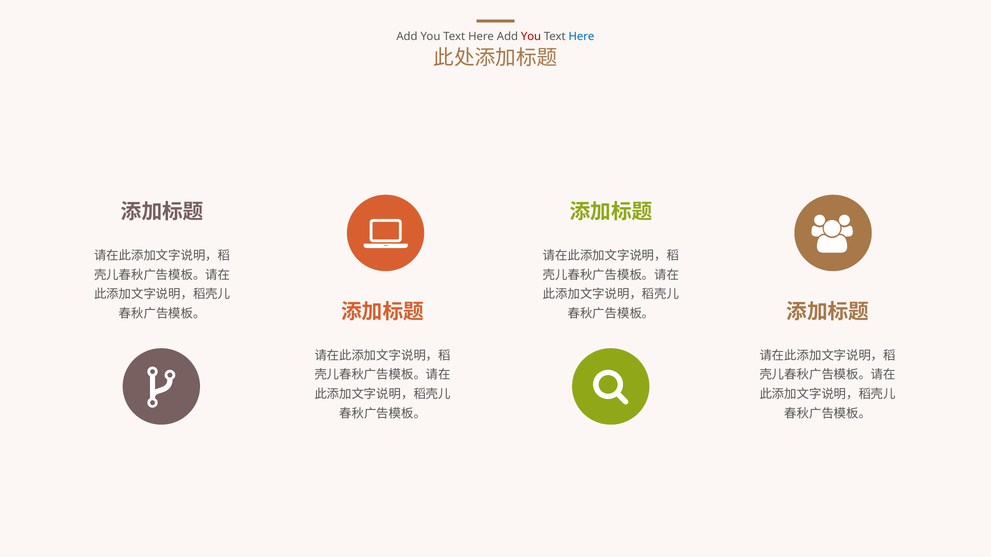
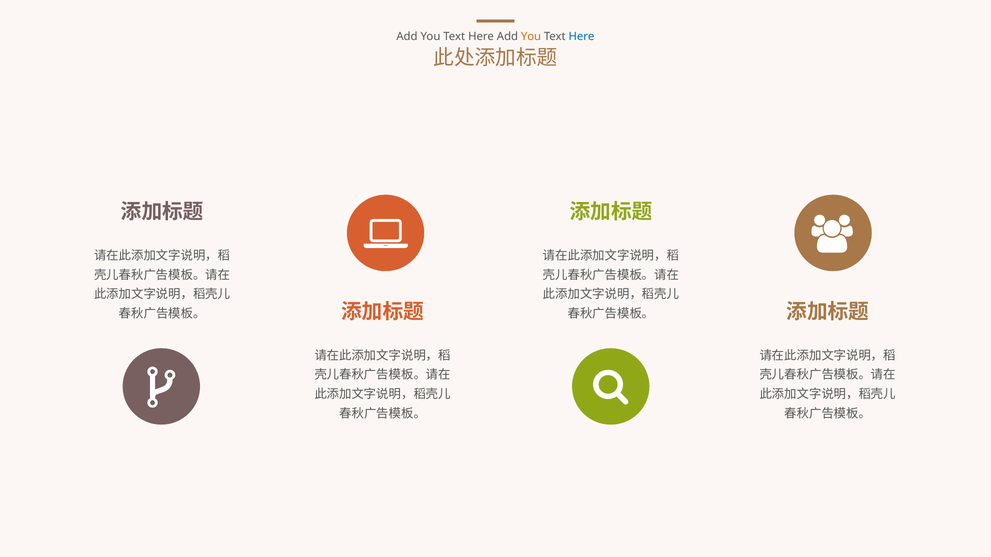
You at (531, 36) colour: red -> orange
